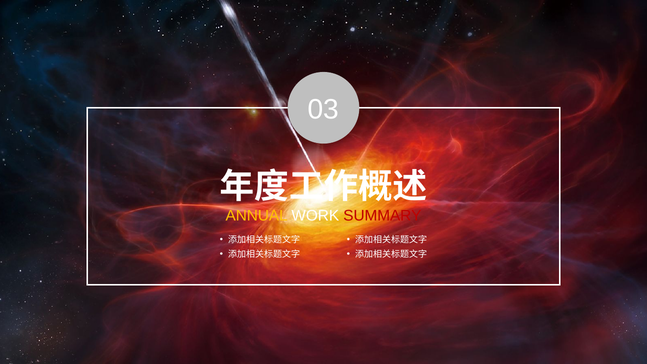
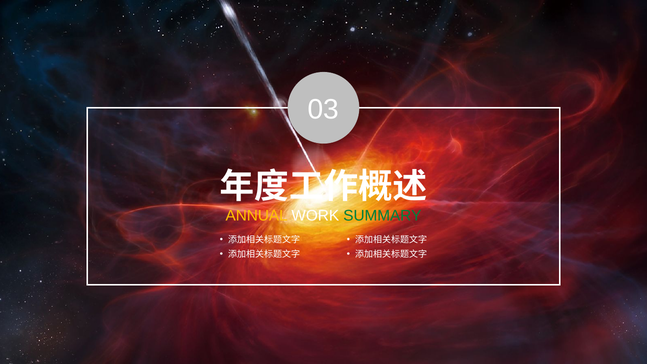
SUMMARY colour: red -> green
